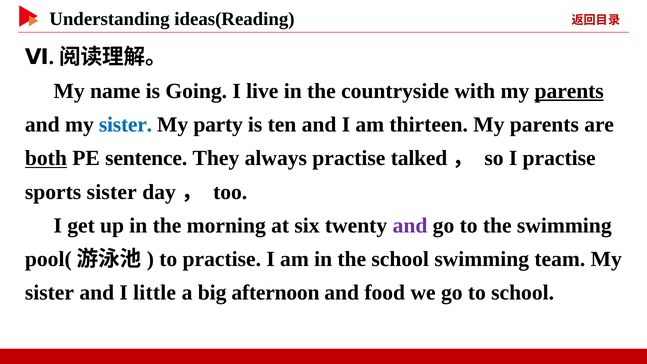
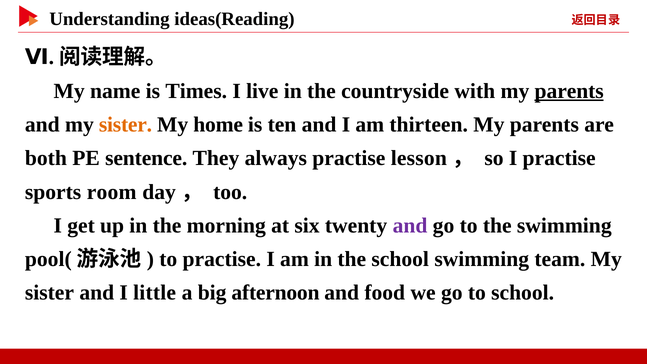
Going: Going -> Times
sister at (125, 125) colour: blue -> orange
party: party -> home
both underline: present -> none
talked: talked -> lesson
sports sister: sister -> room
